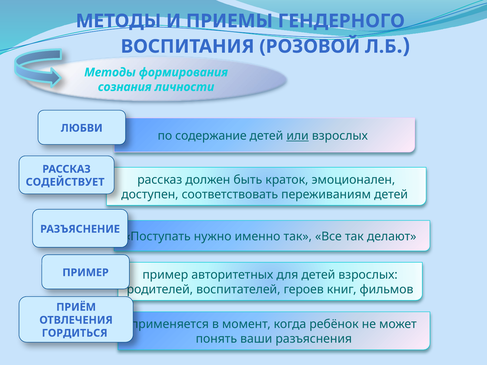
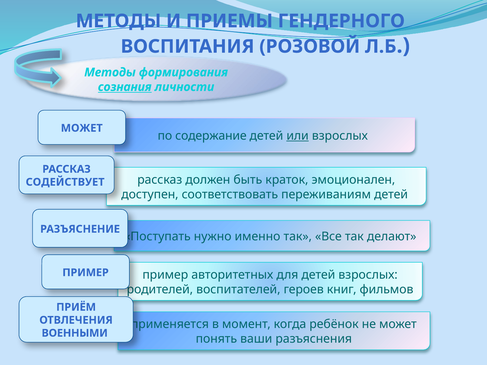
сознания underline: none -> present
ЛЮБВИ at (82, 128): ЛЮБВИ -> МОЖЕТ
ГОРДИТЬСЯ: ГОРДИТЬСЯ -> ВОЕННЫМИ
